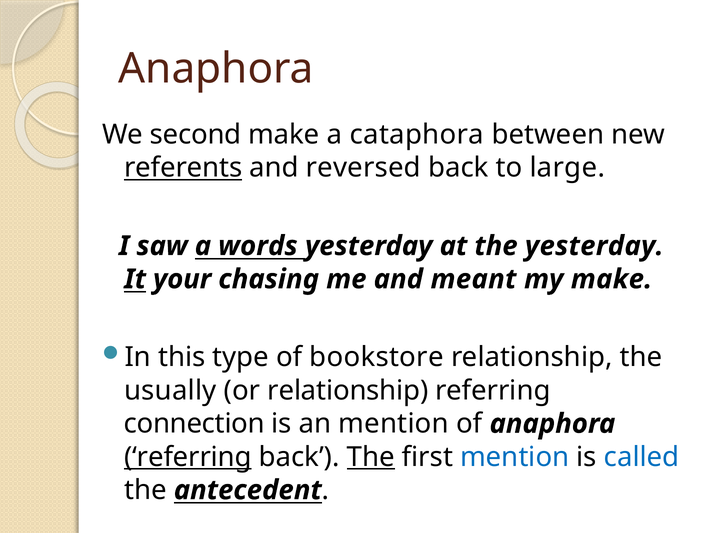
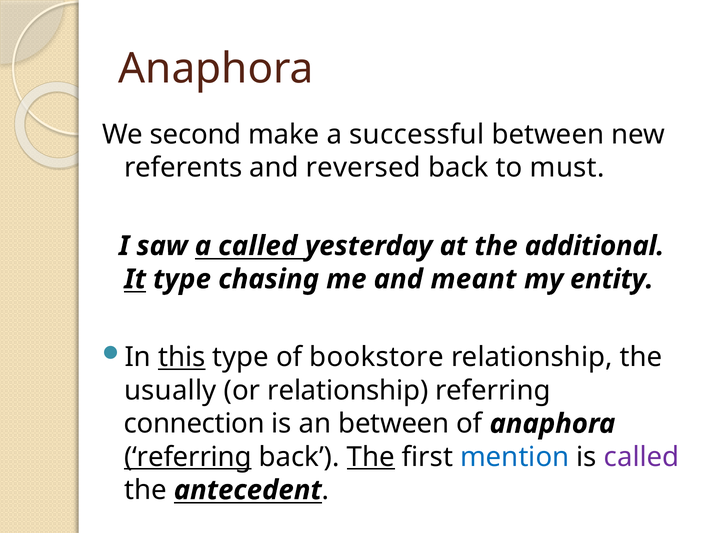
cataphora: cataphora -> successful
referents underline: present -> none
large: large -> must
a words: words -> called
the yesterday: yesterday -> additional
It your: your -> type
my make: make -> entity
this underline: none -> present
an mention: mention -> between
called at (642, 456) colour: blue -> purple
